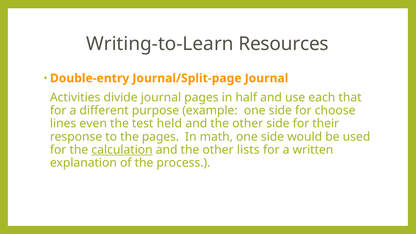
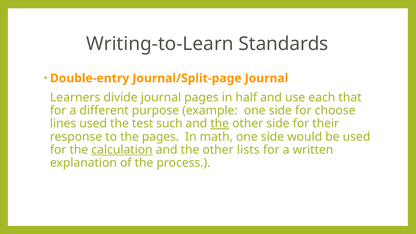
Resources: Resources -> Standards
Activities: Activities -> Learners
lines even: even -> used
held: held -> such
the at (220, 124) underline: none -> present
